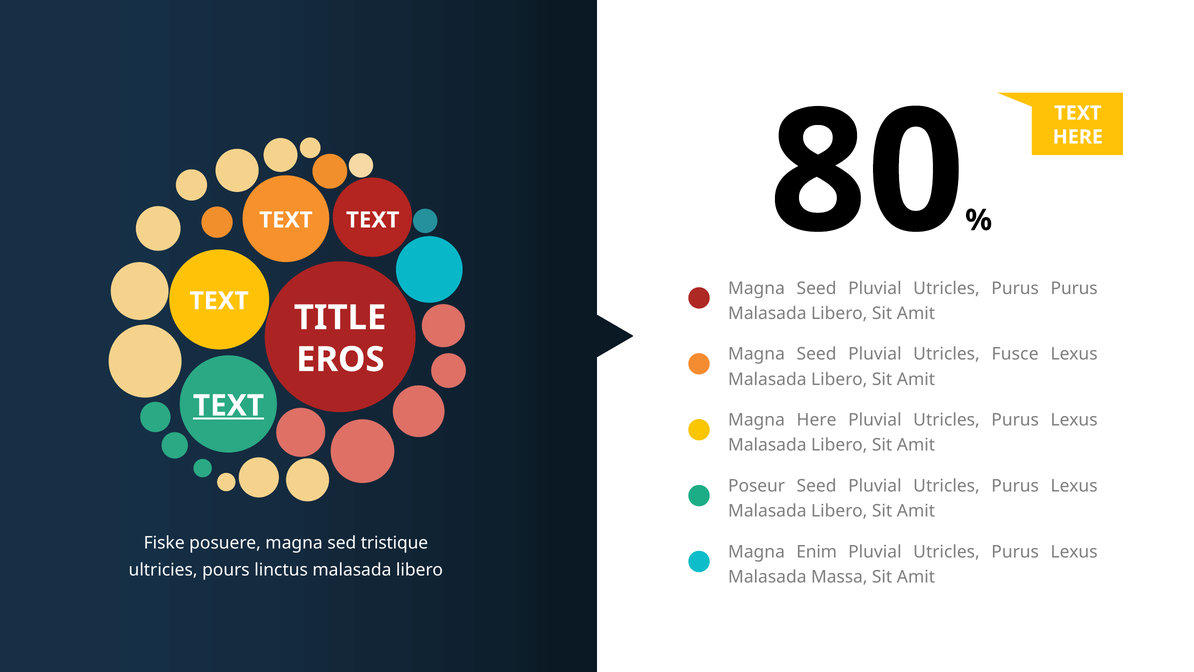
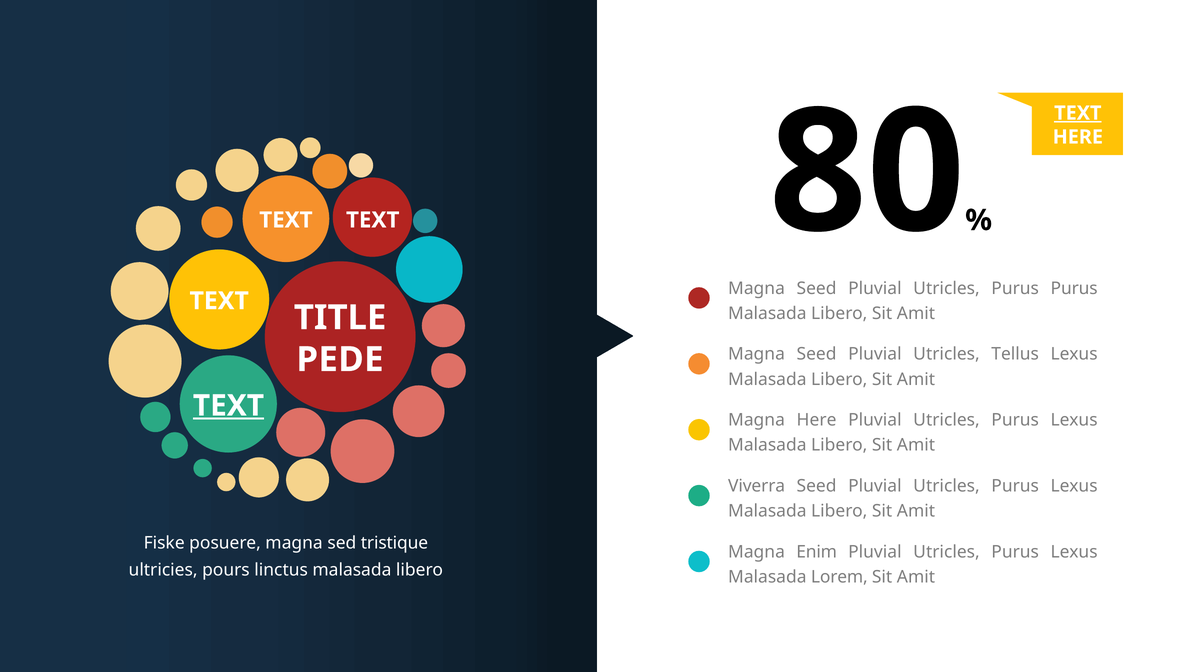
TEXT at (1078, 113) underline: none -> present
Fusce: Fusce -> Tellus
EROS: EROS -> PEDE
Poseur: Poseur -> Viverra
Massa: Massa -> Lorem
